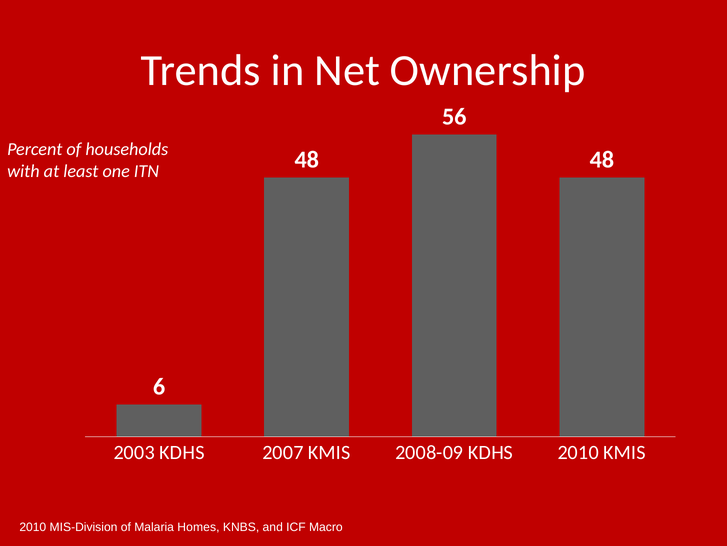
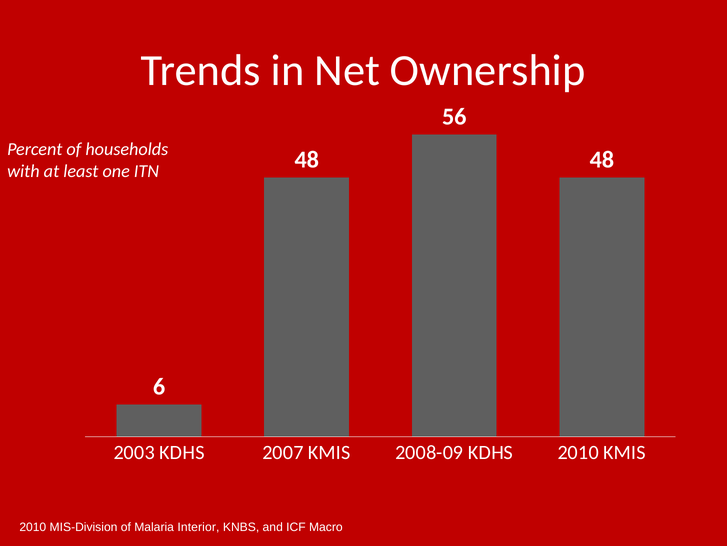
Homes: Homes -> Interior
